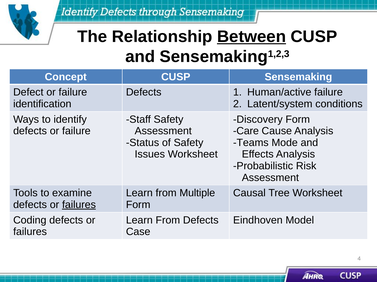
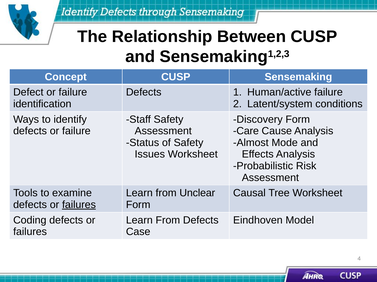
Between underline: present -> none
Teams: Teams -> Almost
Multiple: Multiple -> Unclear
